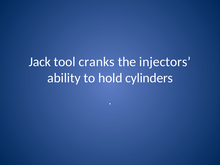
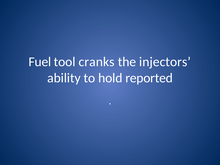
Jack: Jack -> Fuel
cylinders: cylinders -> reported
